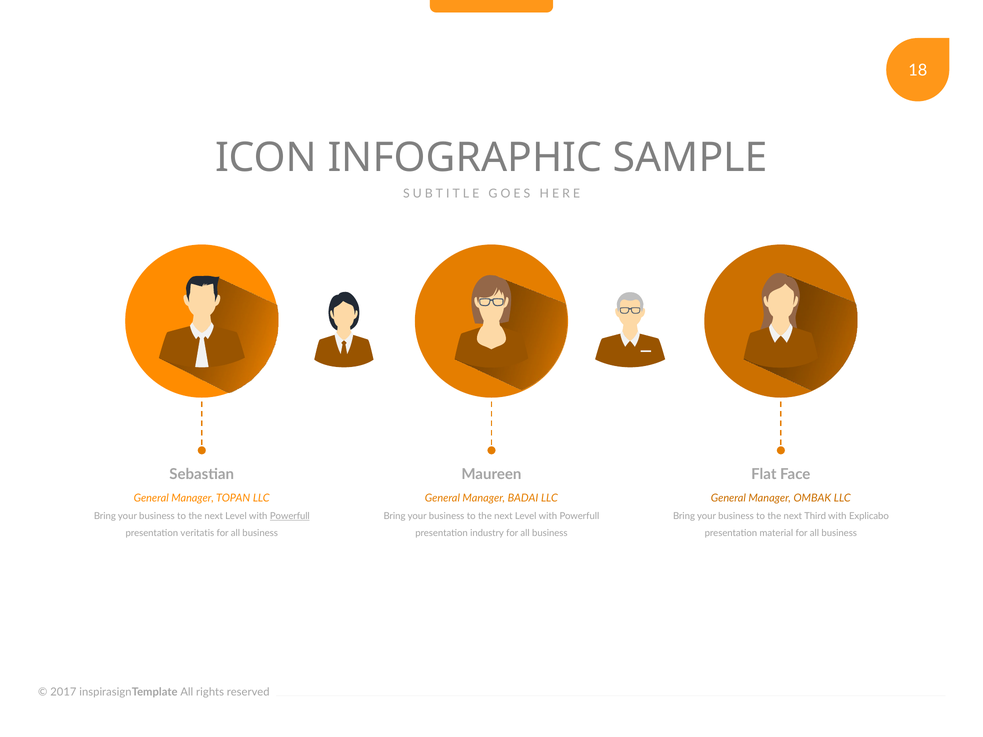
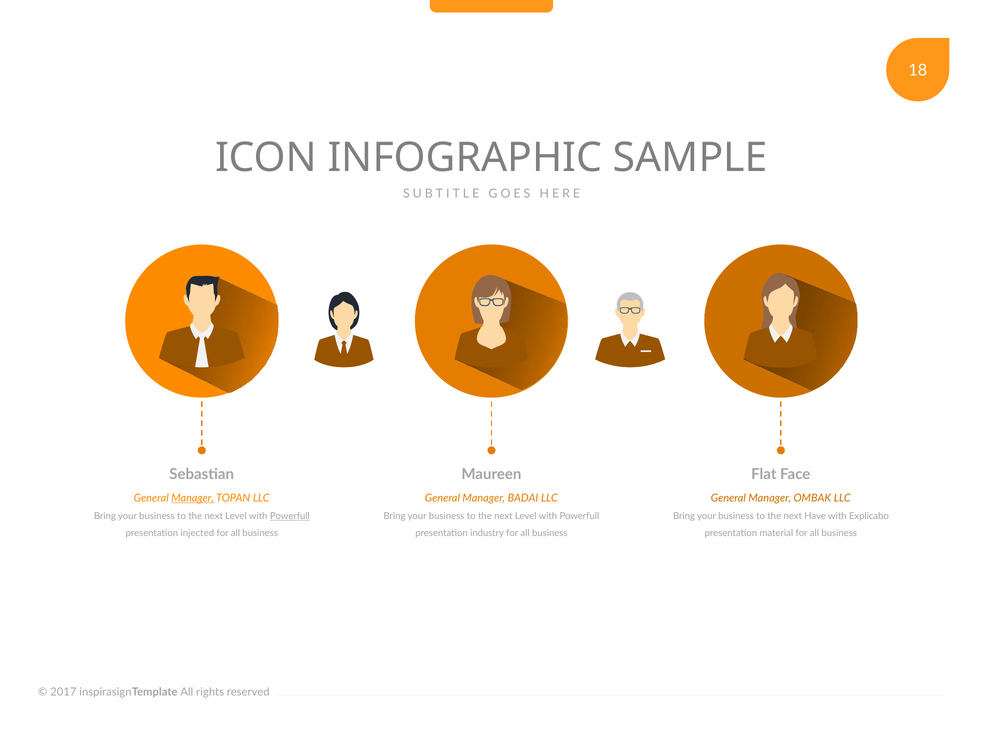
Manager at (193, 498) underline: none -> present
Third: Third -> Have
veritatis: veritatis -> injected
